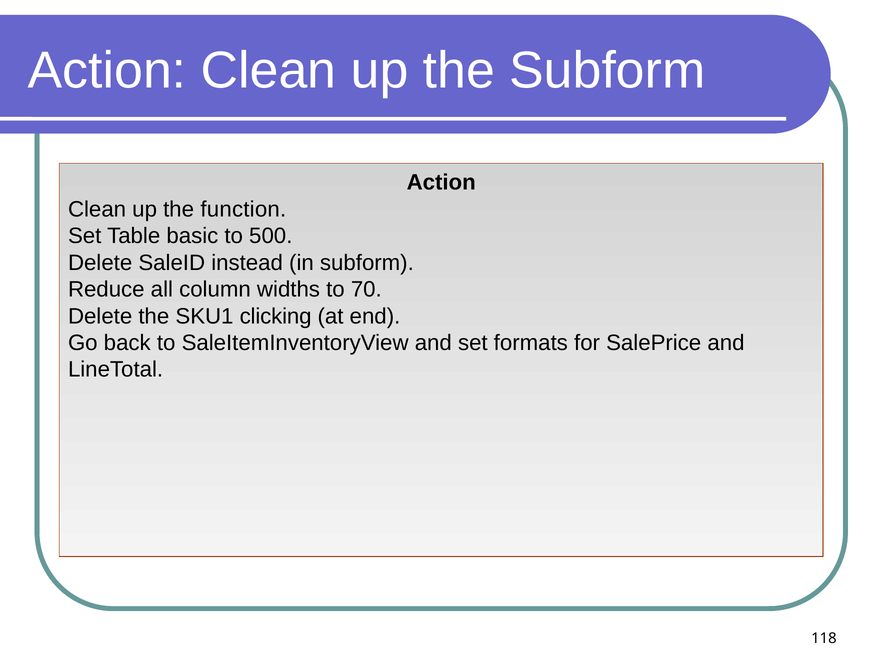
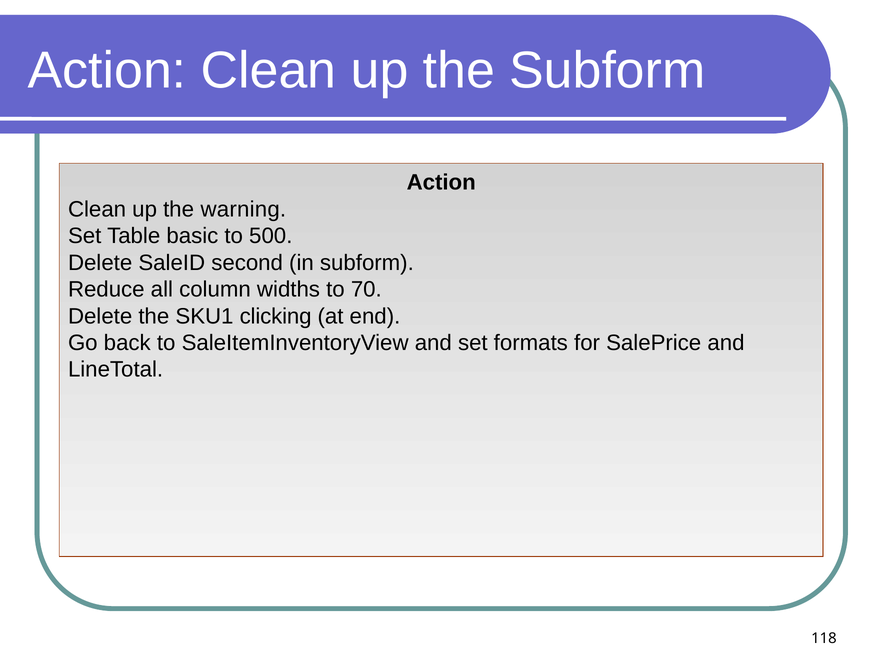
function: function -> warning
instead: instead -> second
